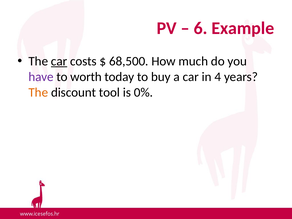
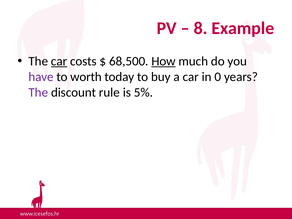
6: 6 -> 8
How underline: none -> present
4: 4 -> 0
The at (38, 92) colour: orange -> purple
tool: tool -> rule
0%: 0% -> 5%
